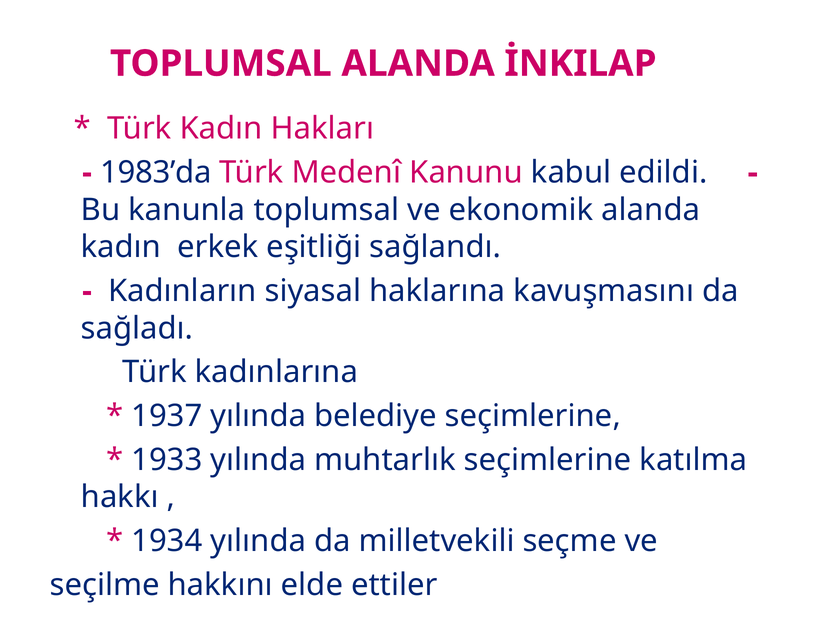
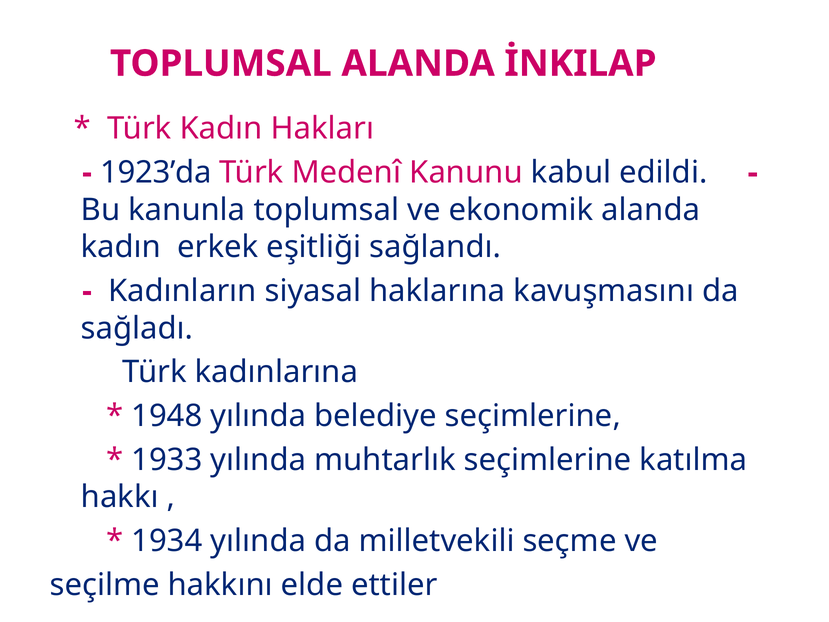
1983’da: 1983’da -> 1923’da
1937: 1937 -> 1948
